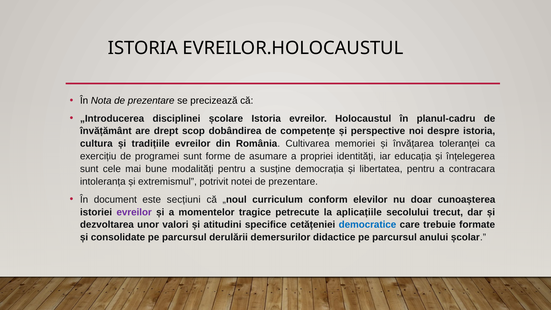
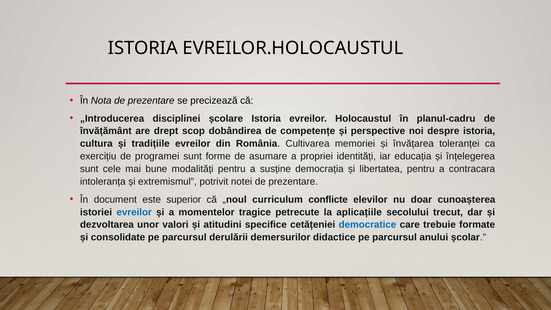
secțiuni: secțiuni -> superior
conform: conform -> conflicte
evreilor at (134, 212) colour: purple -> blue
